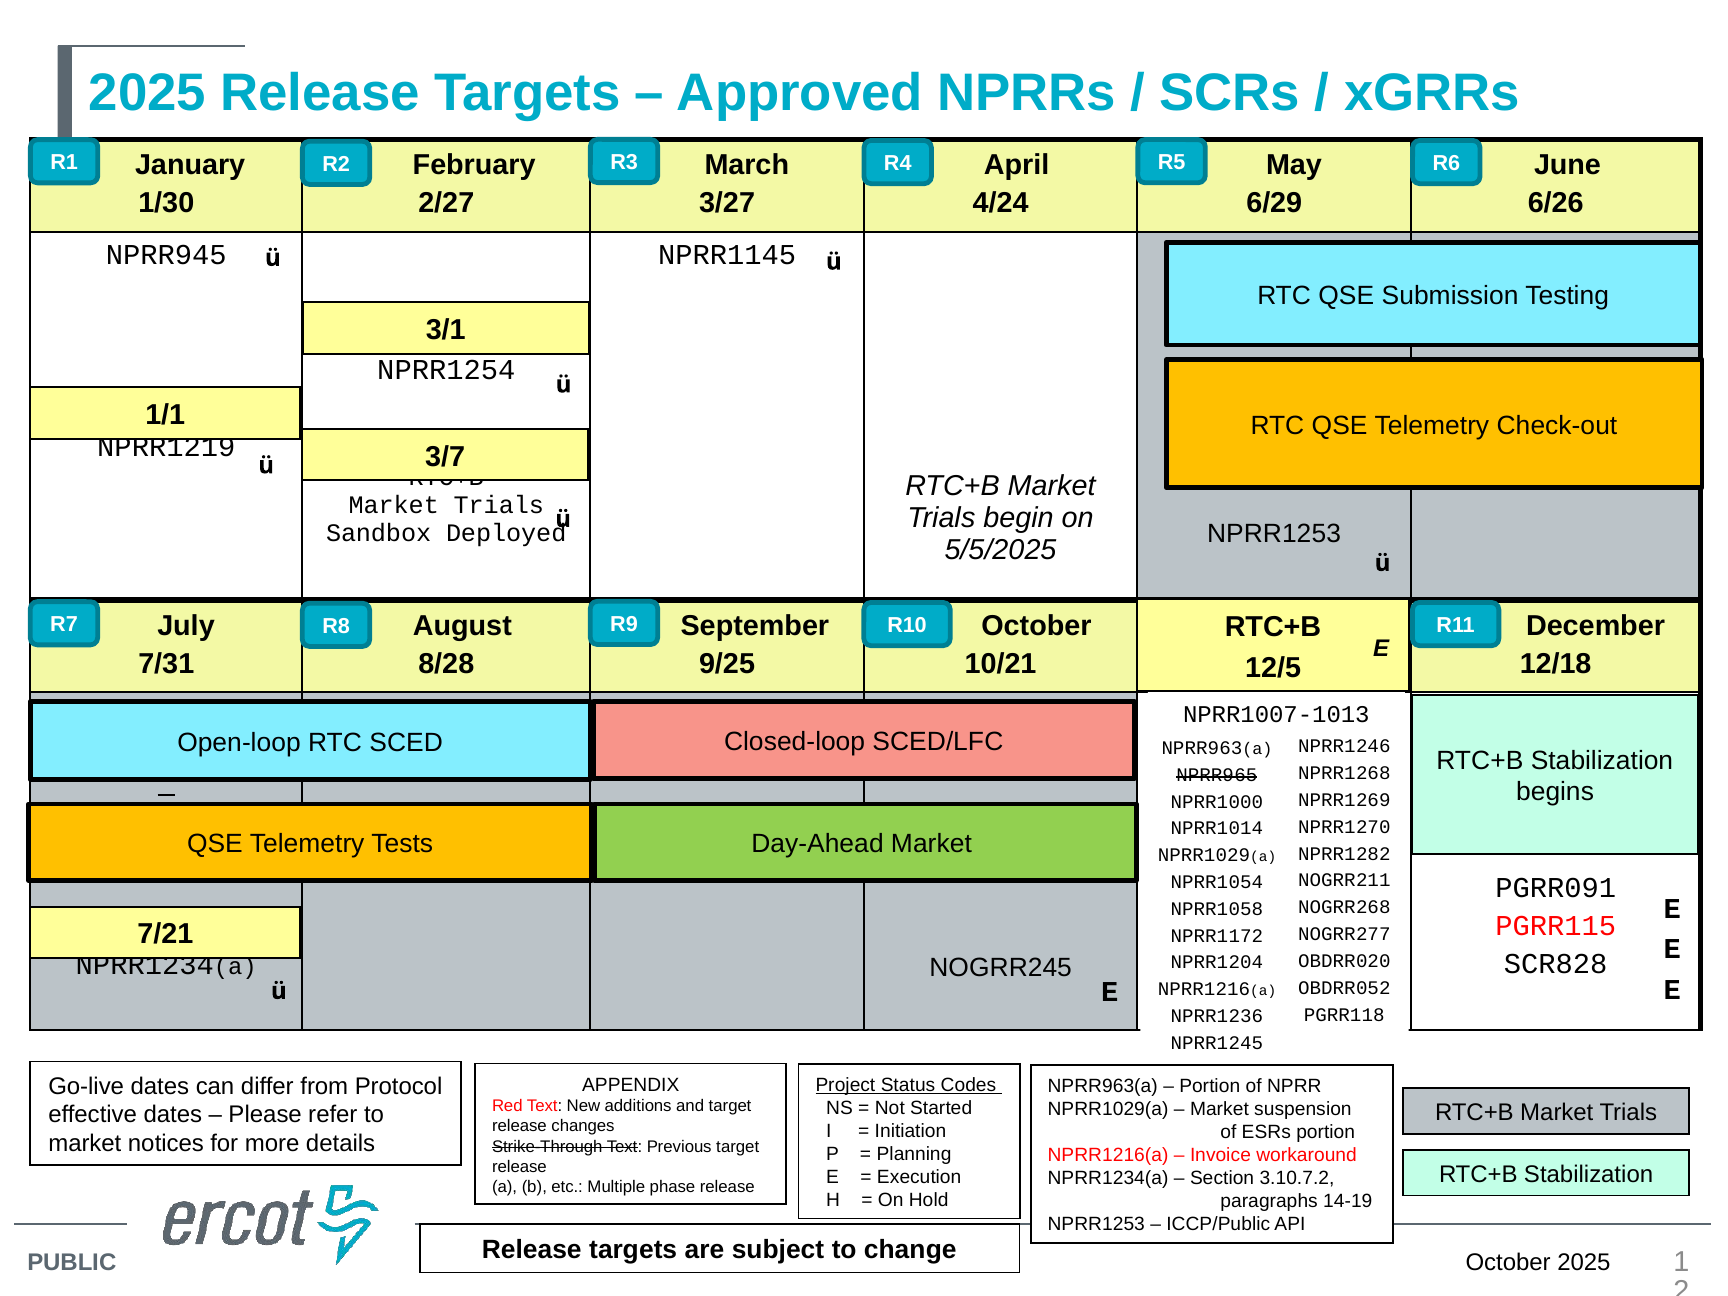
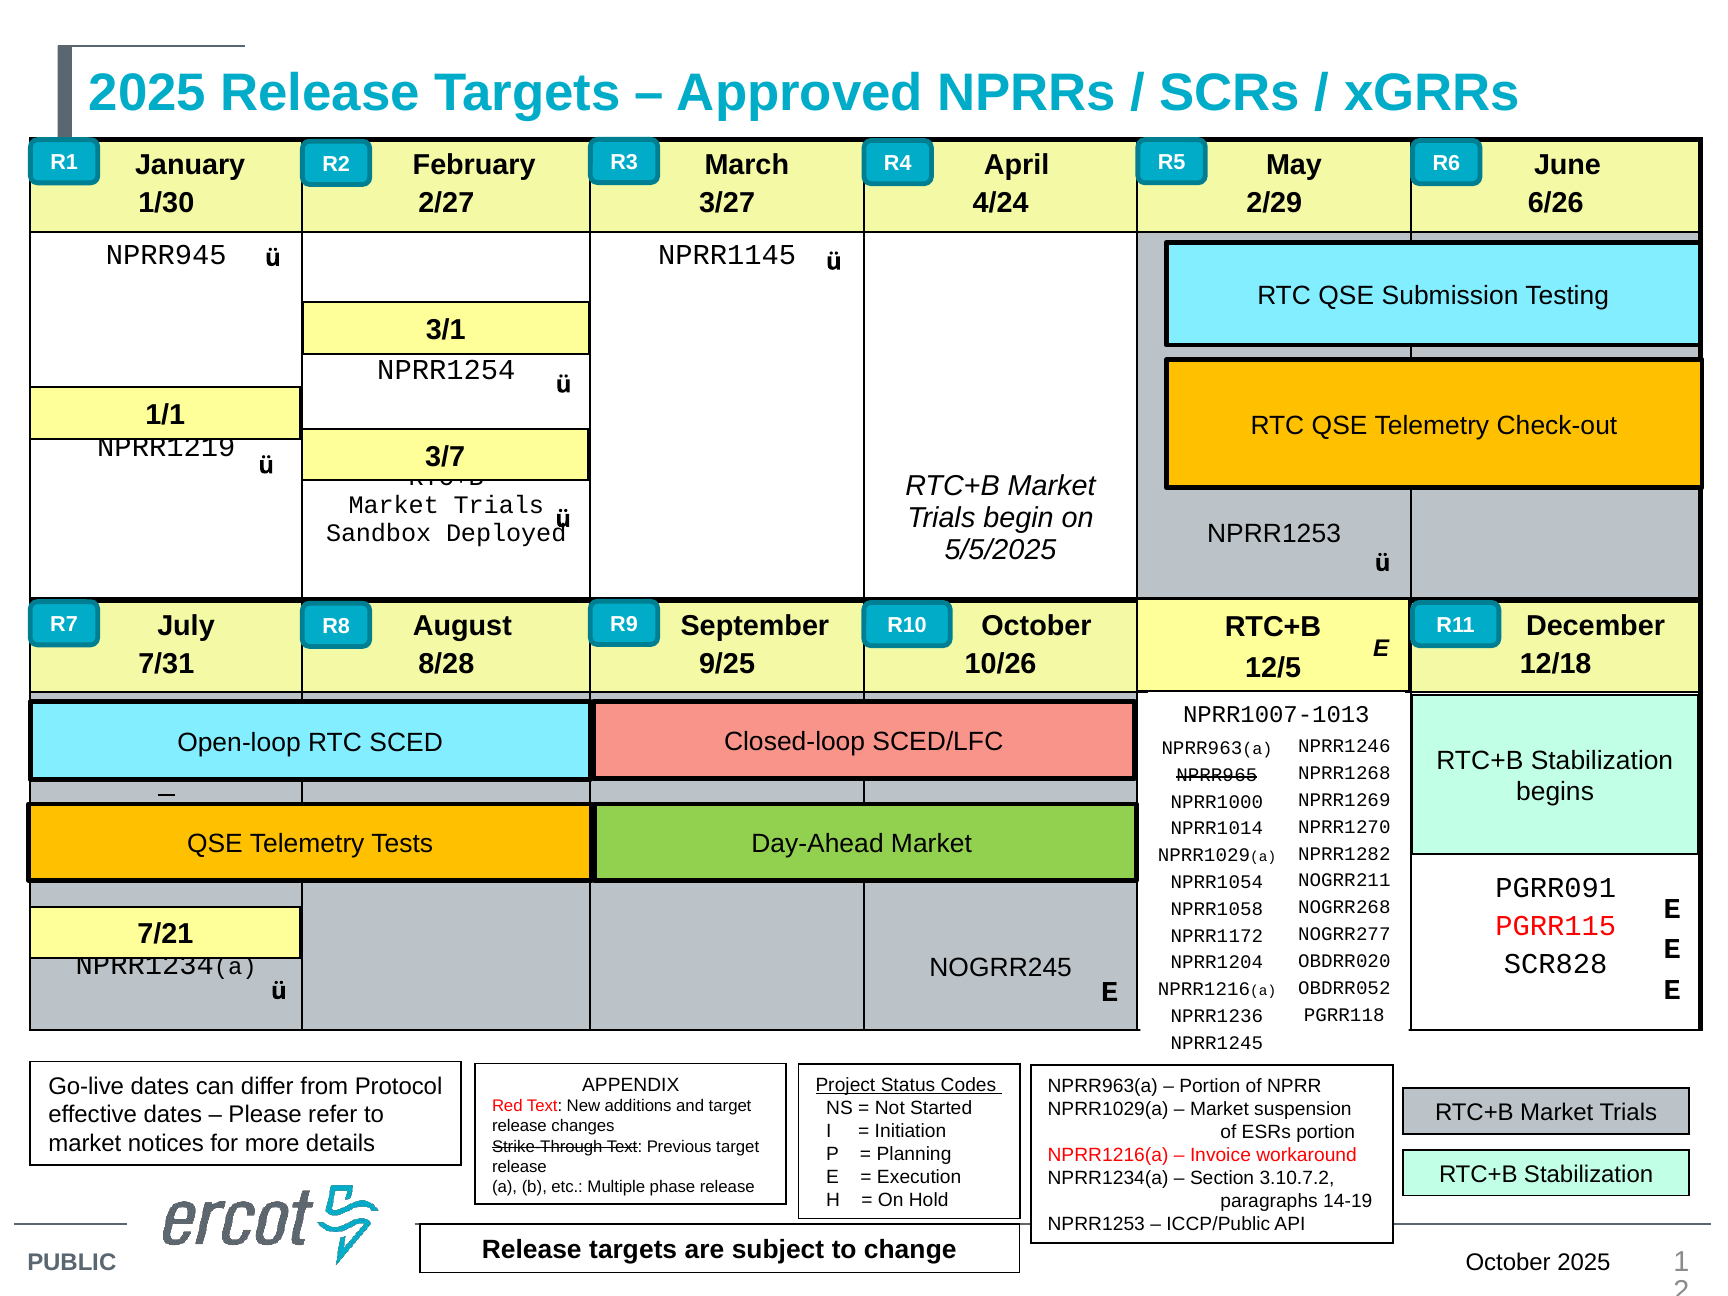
6/29: 6/29 -> 2/29
10/21: 10/21 -> 10/26
